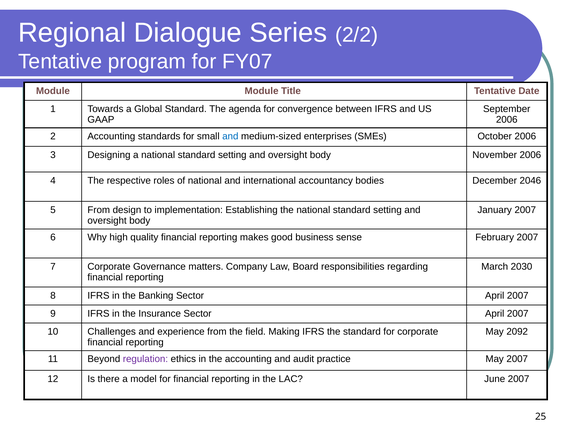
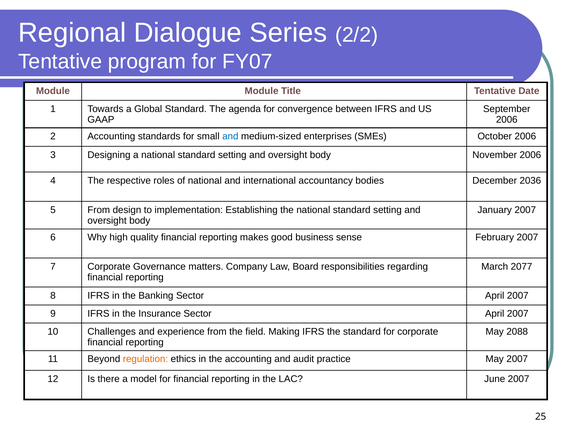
2046: 2046 -> 2036
2030: 2030 -> 2077
2092: 2092 -> 2088
regulation colour: purple -> orange
